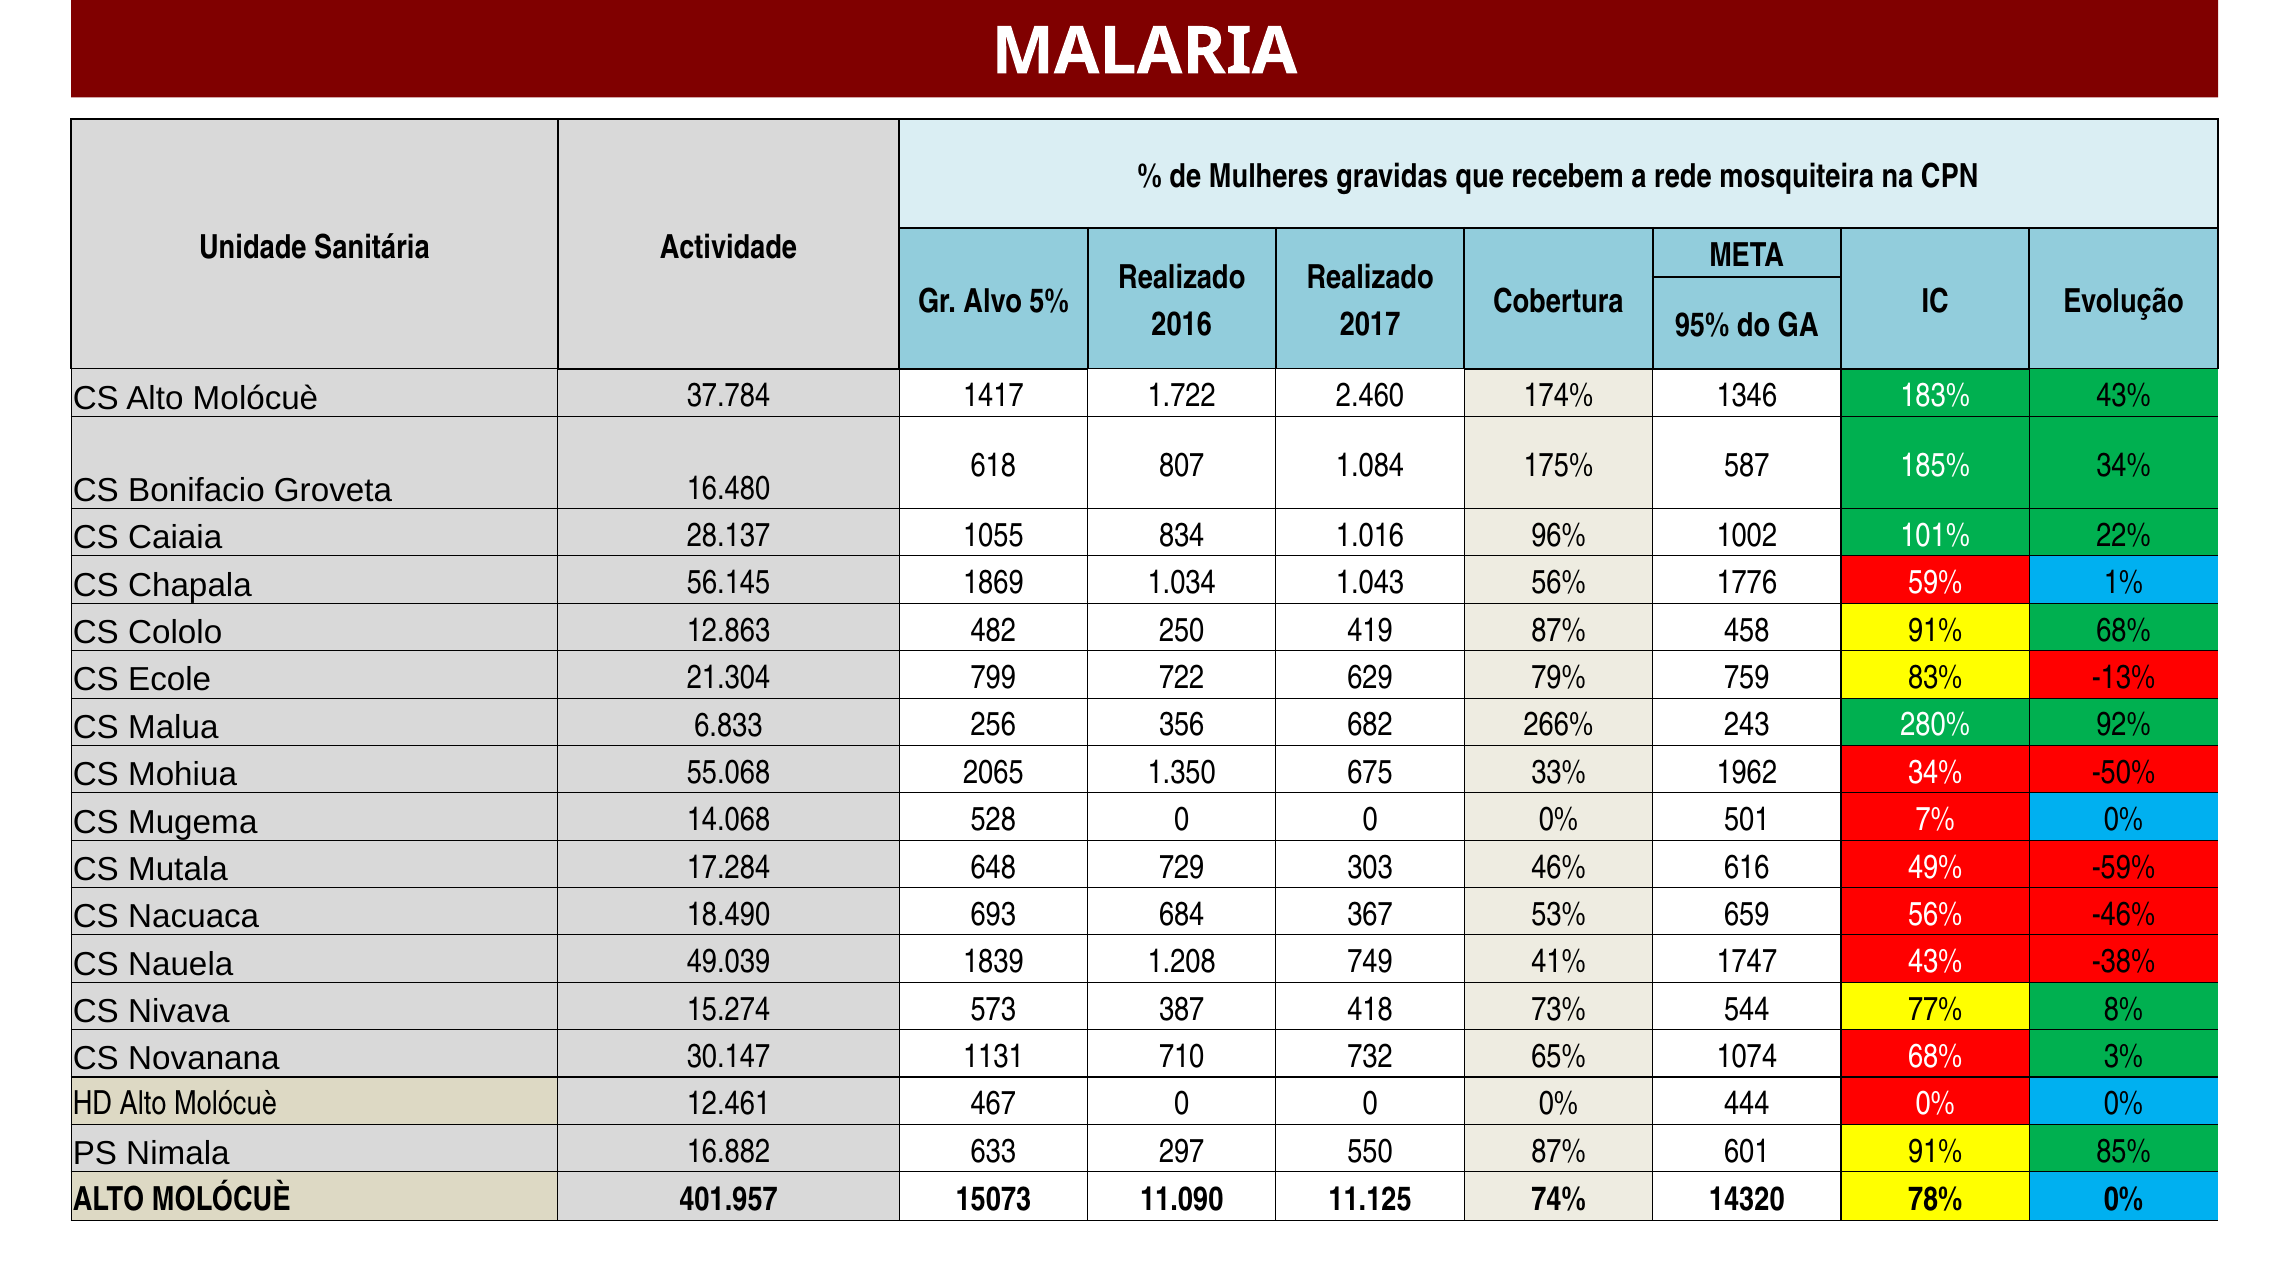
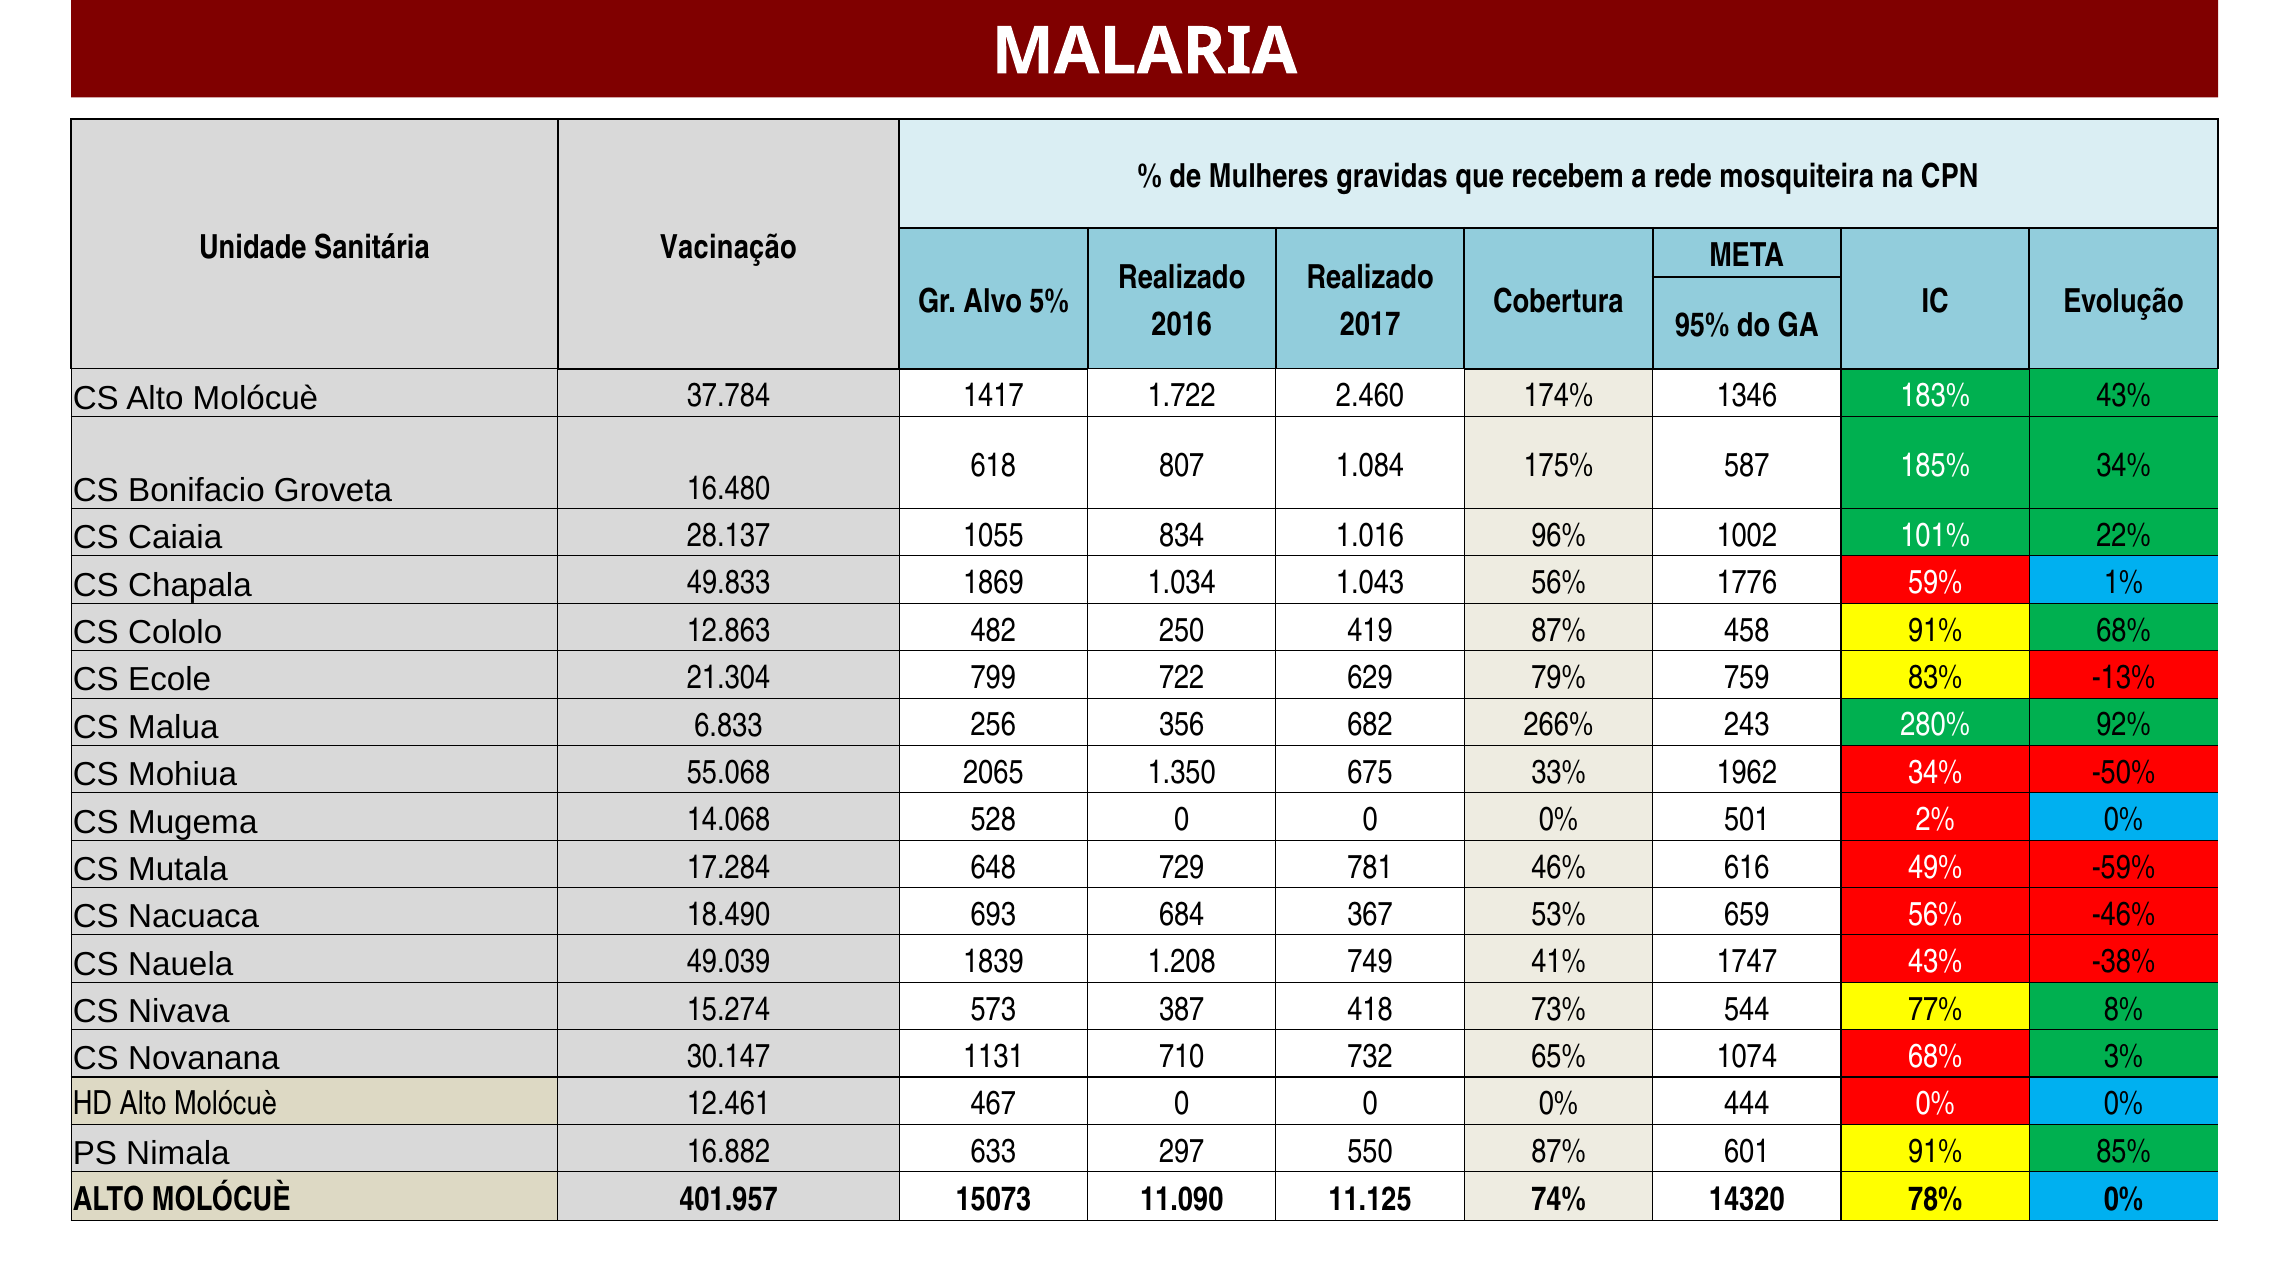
Actividade: Actividade -> Vacinação
56.145: 56.145 -> 49.833
7%: 7% -> 2%
303: 303 -> 781
